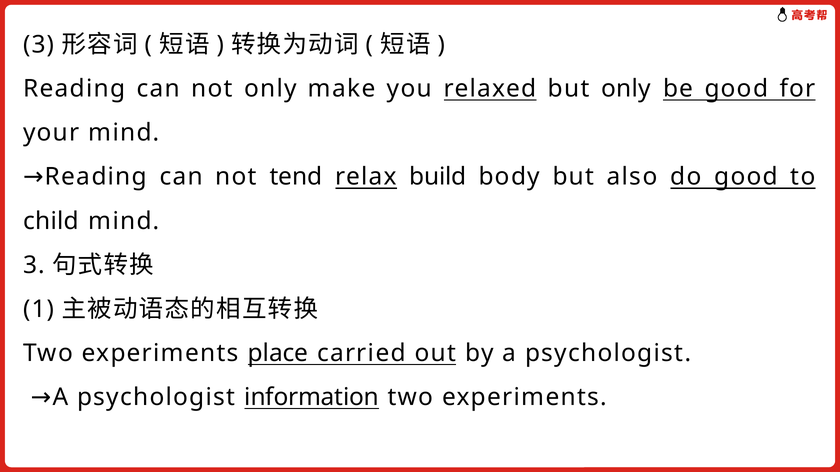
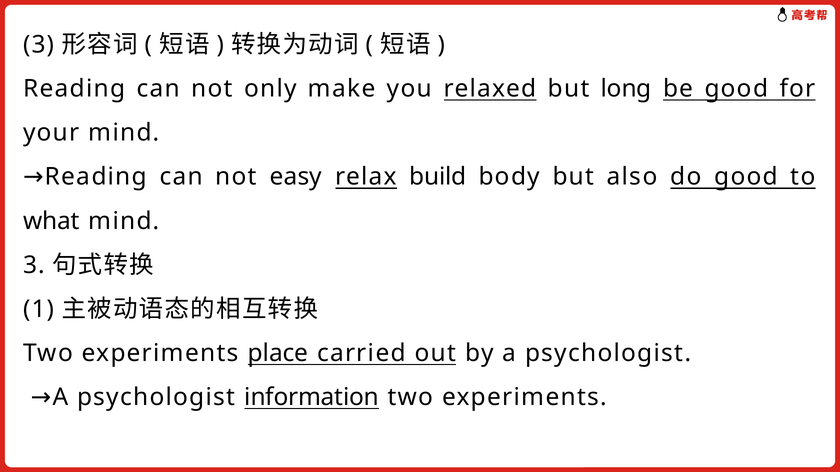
but only: only -> long
tend: tend -> easy
child: child -> what
